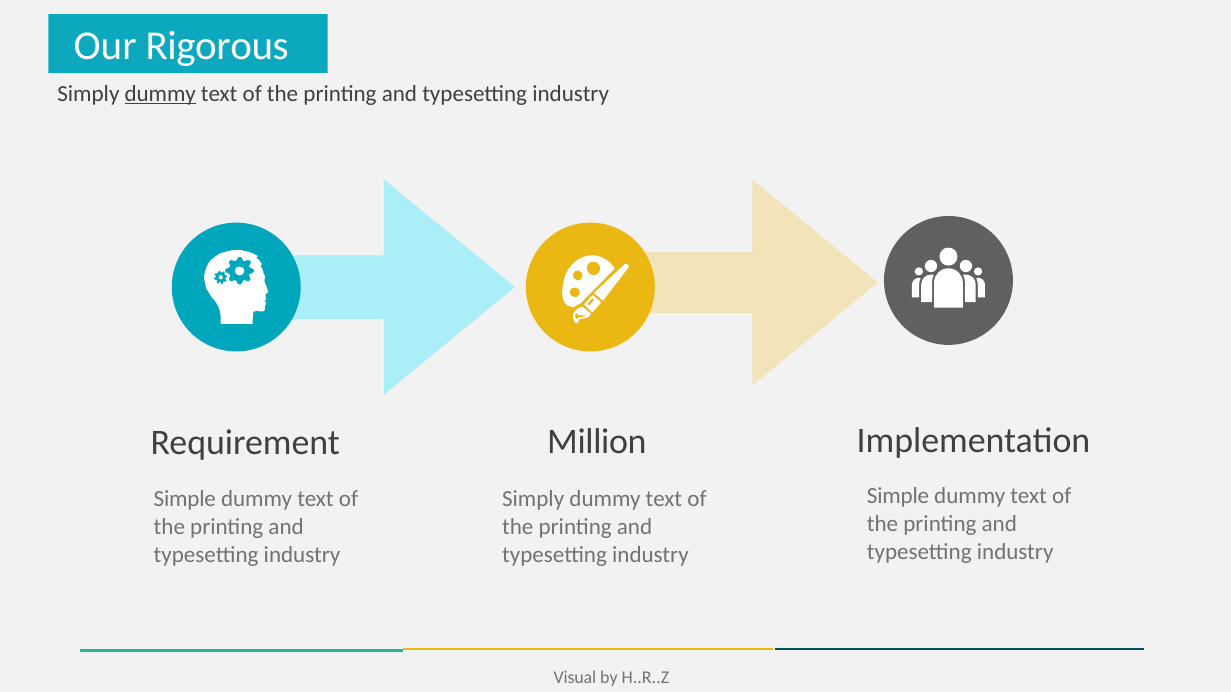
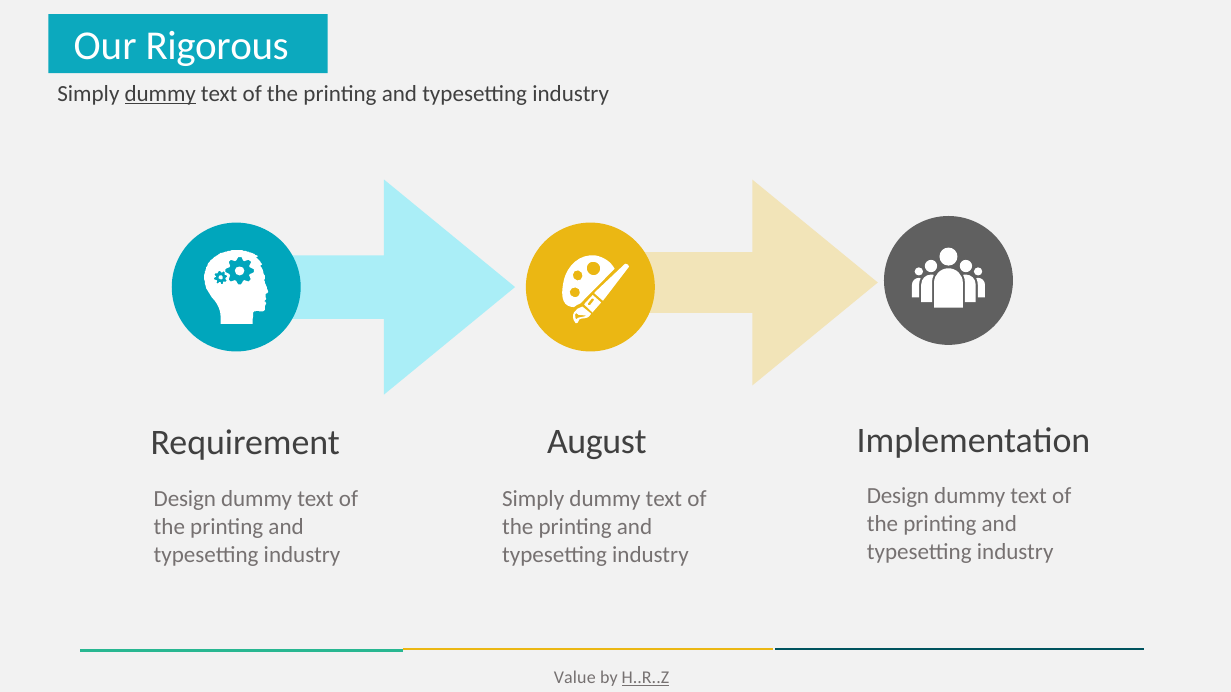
Million: Million -> August
Simple at (898, 497): Simple -> Design
Simple at (185, 499): Simple -> Design
Visual: Visual -> Value
H..R..Z underline: none -> present
